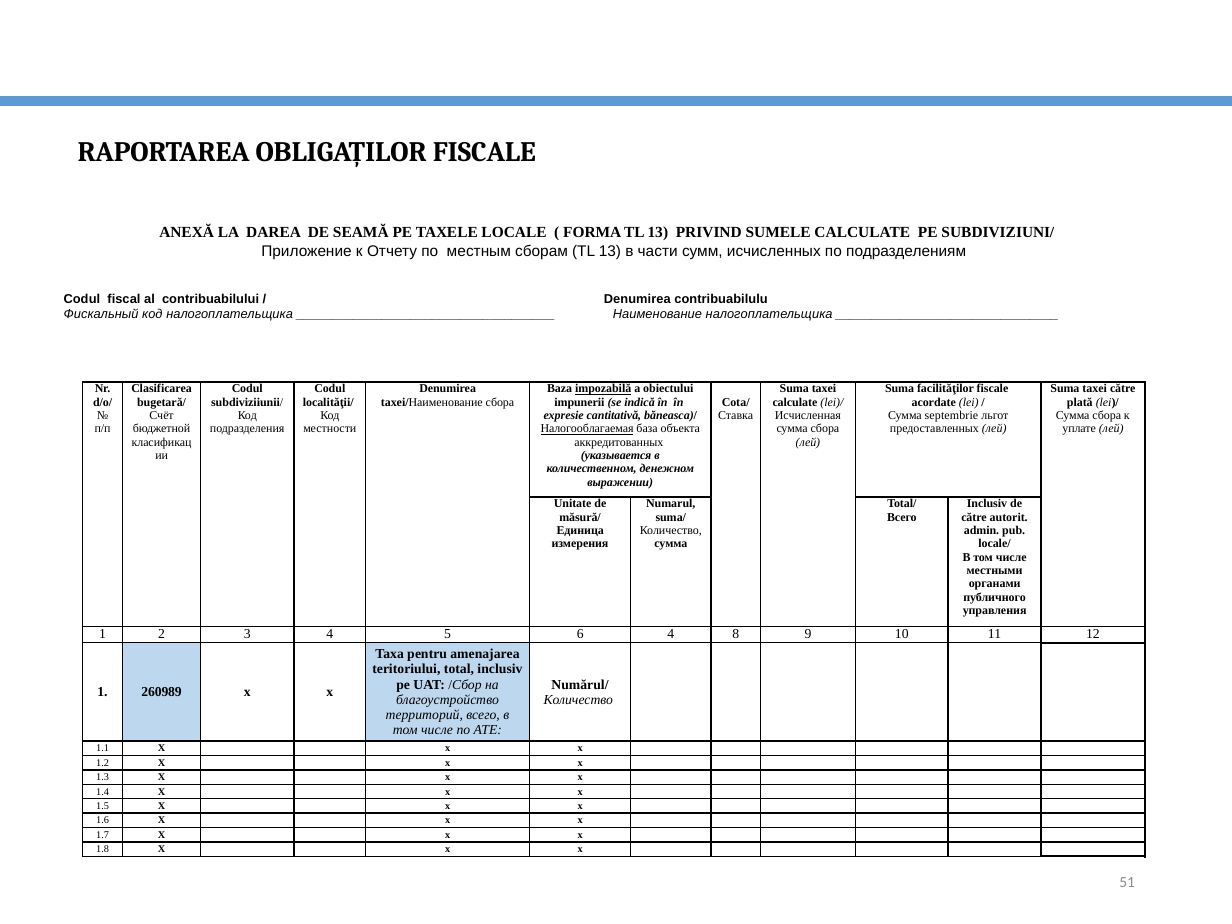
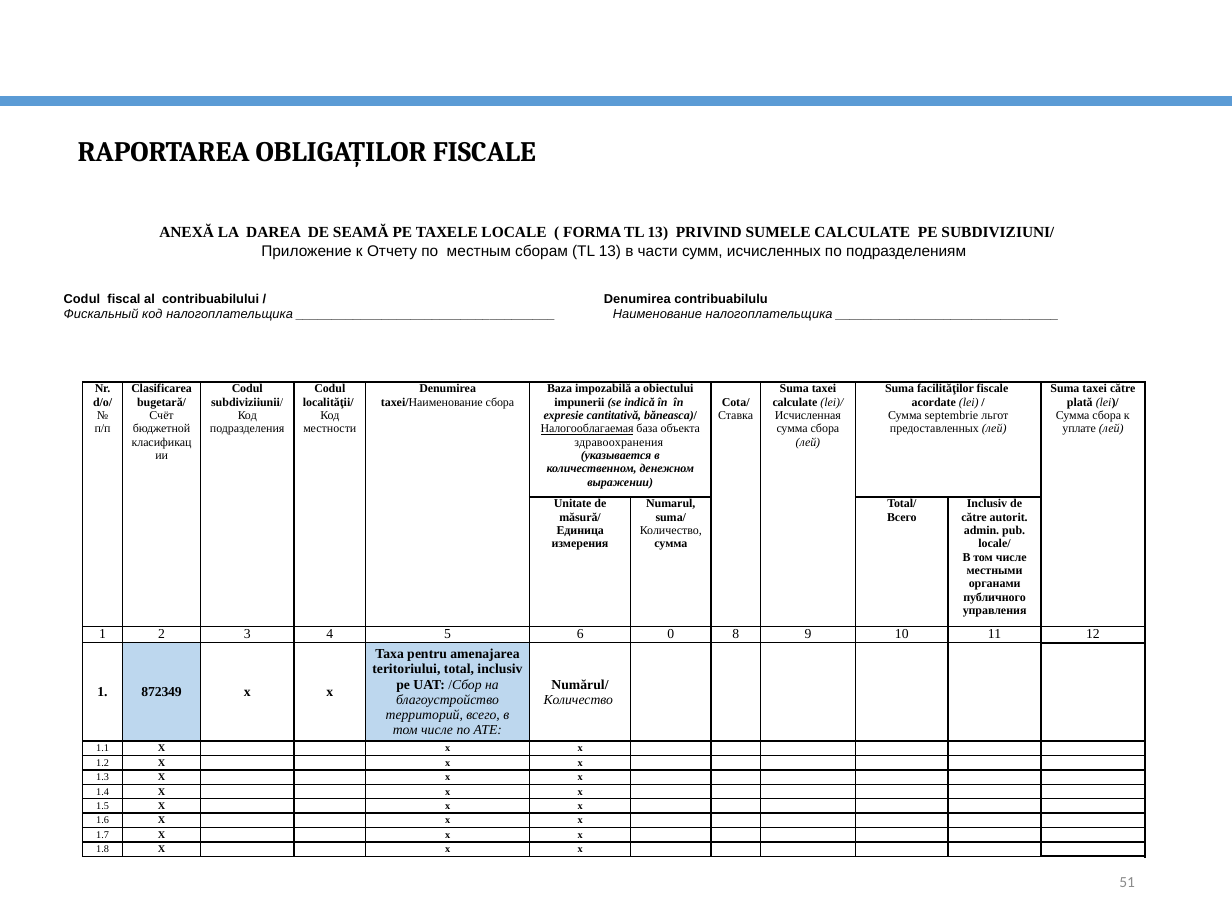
impozabilă underline: present -> none
аккредитованных: аккредитованных -> здравоохранения
6 4: 4 -> 0
260989: 260989 -> 872349
